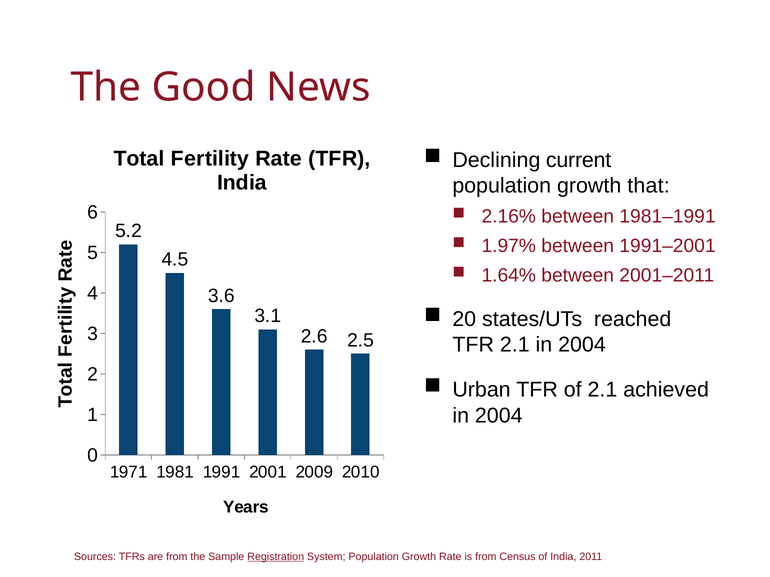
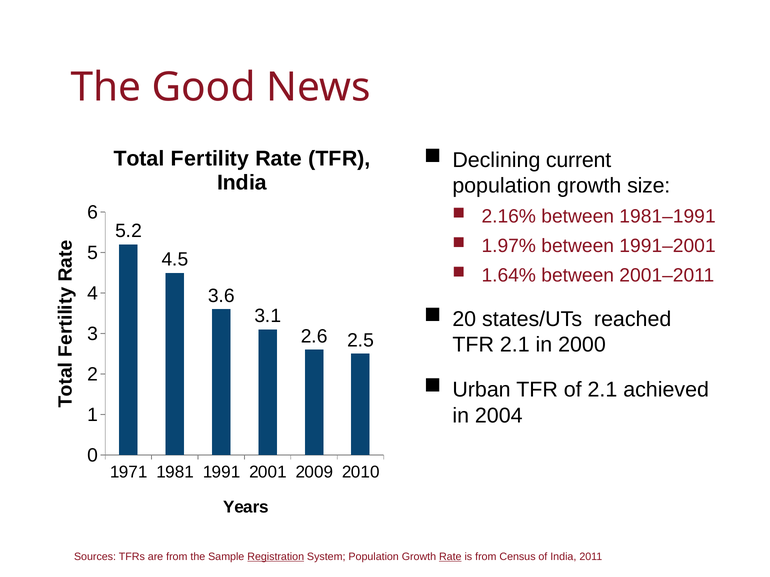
that: that -> size
2.1 in 2004: 2004 -> 2000
Rate at (450, 557) underline: none -> present
